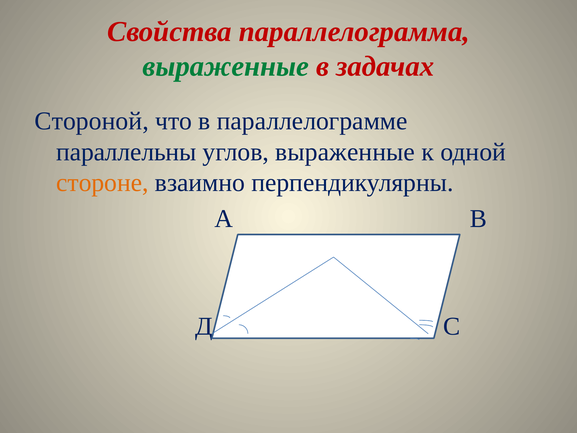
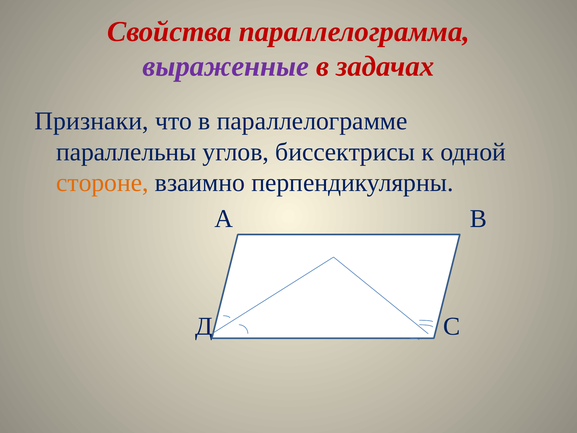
выраженные at (226, 66) colour: green -> purple
Стороной: Стороной -> Признаки
углов выраженные: выраженные -> биссектрисы
